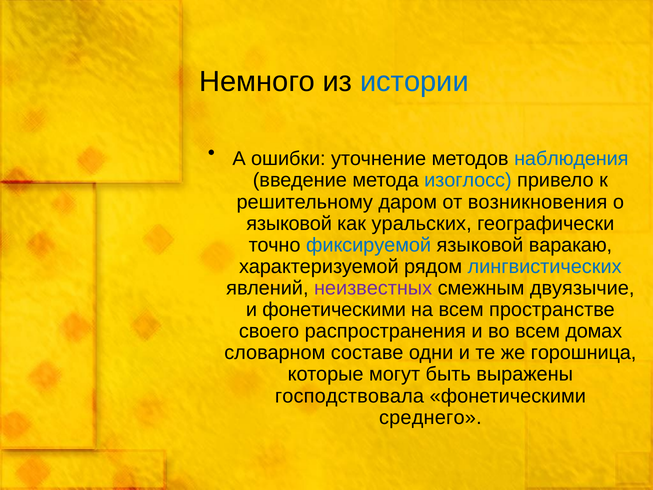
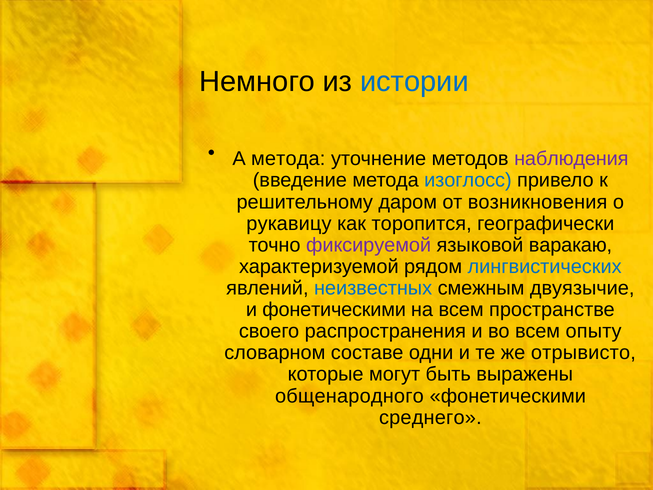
А ошибки: ошибки -> метода
наблюдения colour: blue -> purple
языковой at (289, 223): языковой -> рукавицу
уральских: уральских -> торопится
фиксируемой colour: blue -> purple
неизвестных colour: purple -> blue
домах: домах -> опыту
горошница: горошница -> отрывисто
господствовала: господствовала -> общенародного
